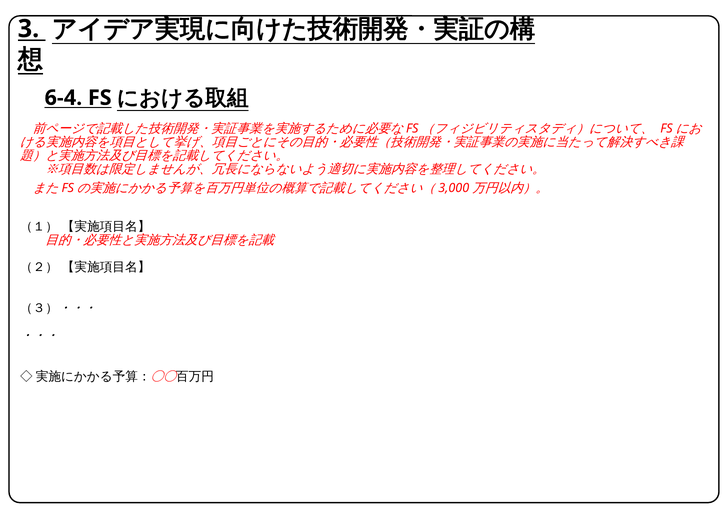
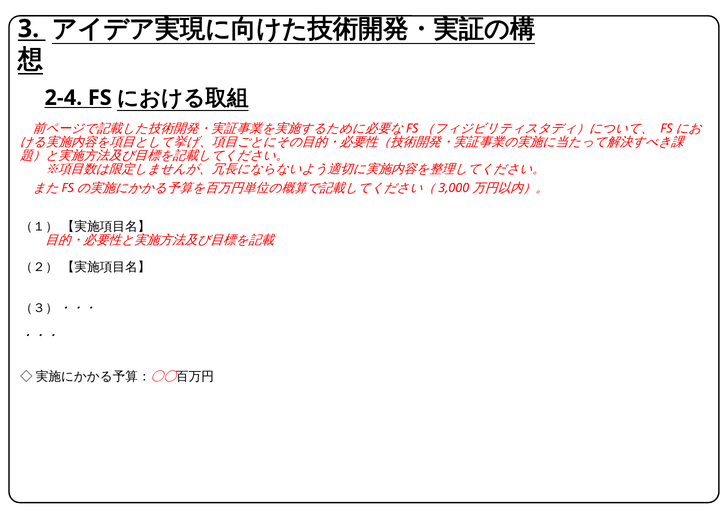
6-4: 6-4 -> 2-4
